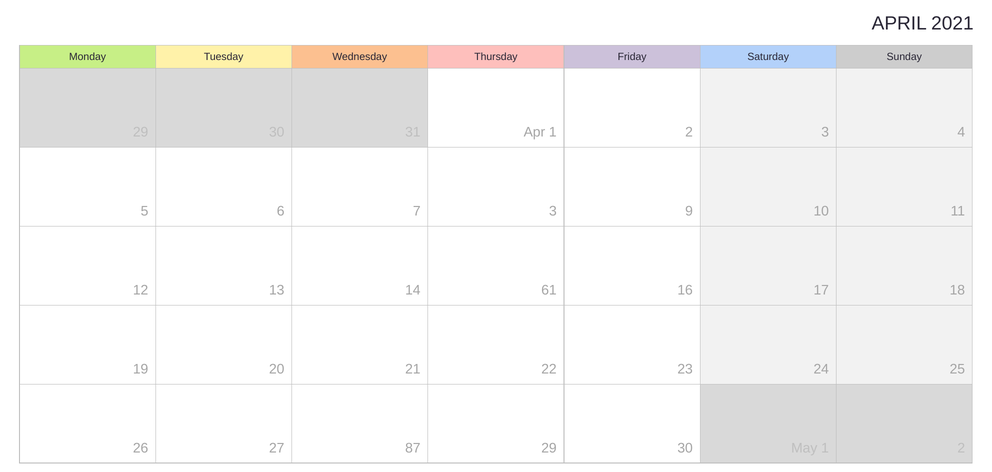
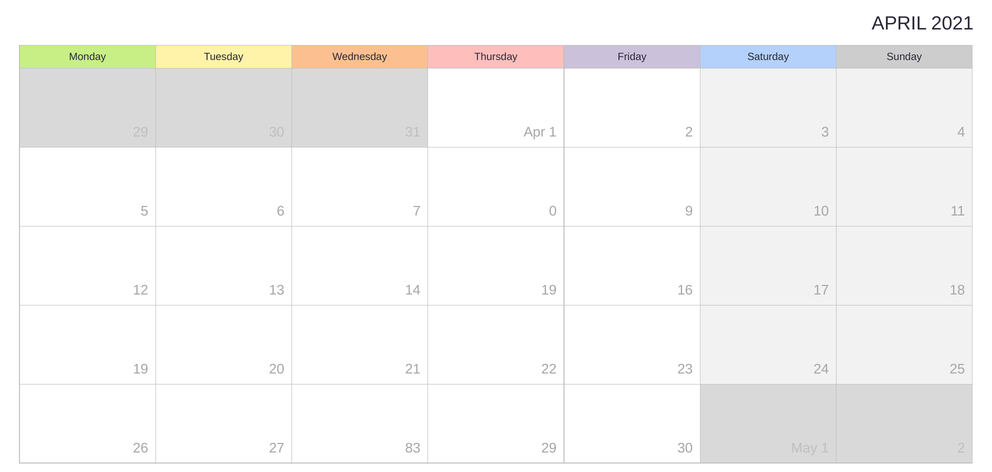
7 3: 3 -> 0
14 61: 61 -> 19
87: 87 -> 83
